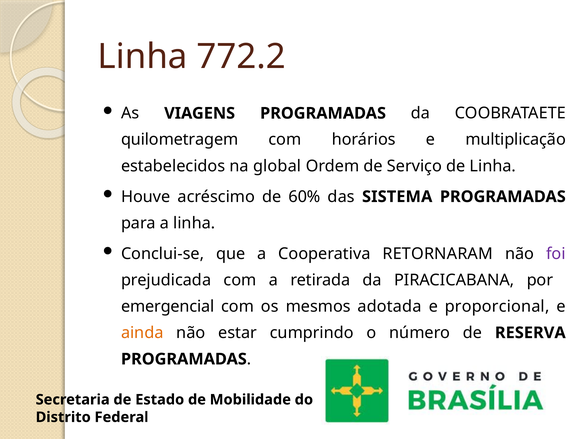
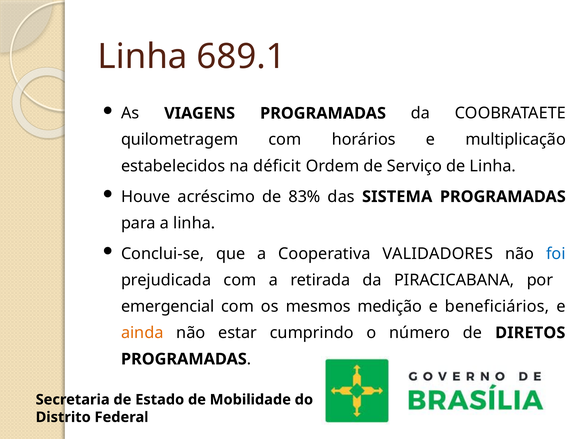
772.2: 772.2 -> 689.1
global: global -> déficit
60%: 60% -> 83%
RETORNARAM: RETORNARAM -> VALIDADORES
foi colour: purple -> blue
adotada: adotada -> medição
proporcional: proporcional -> beneficiários
RESERVA: RESERVA -> DIRETOS
